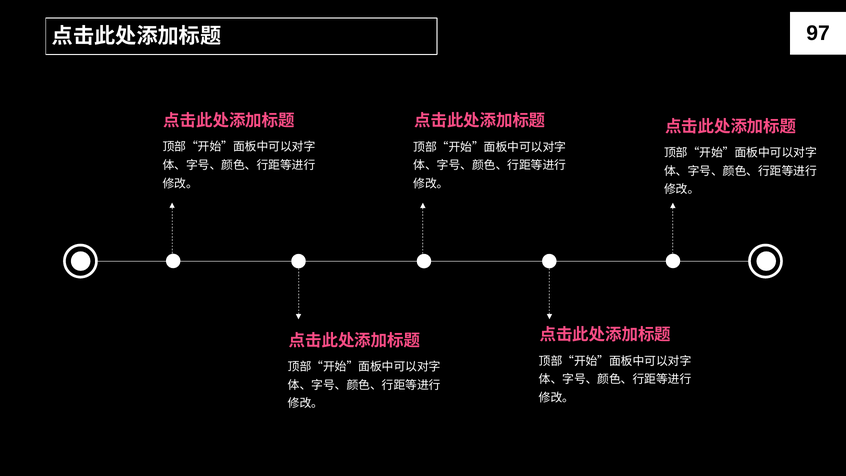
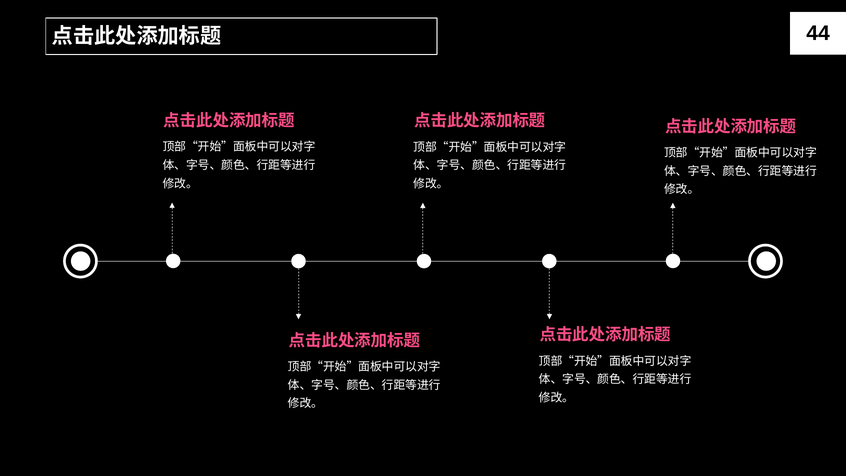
97: 97 -> 44
